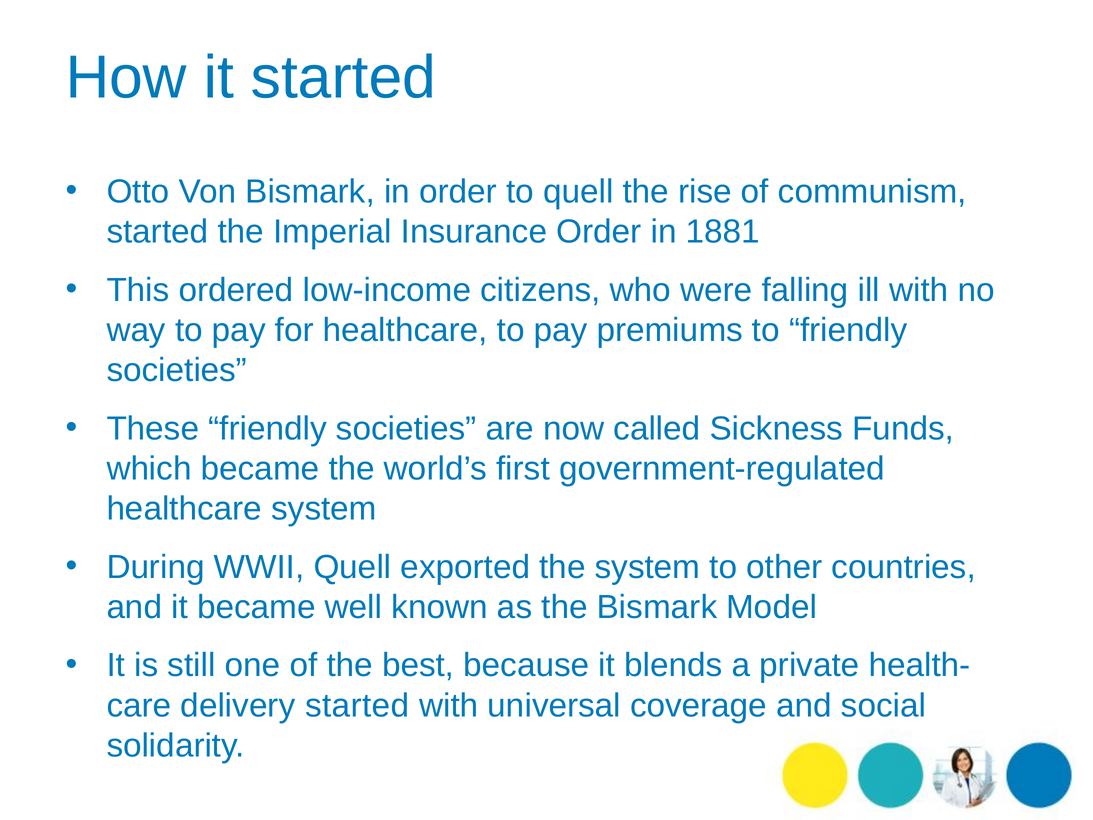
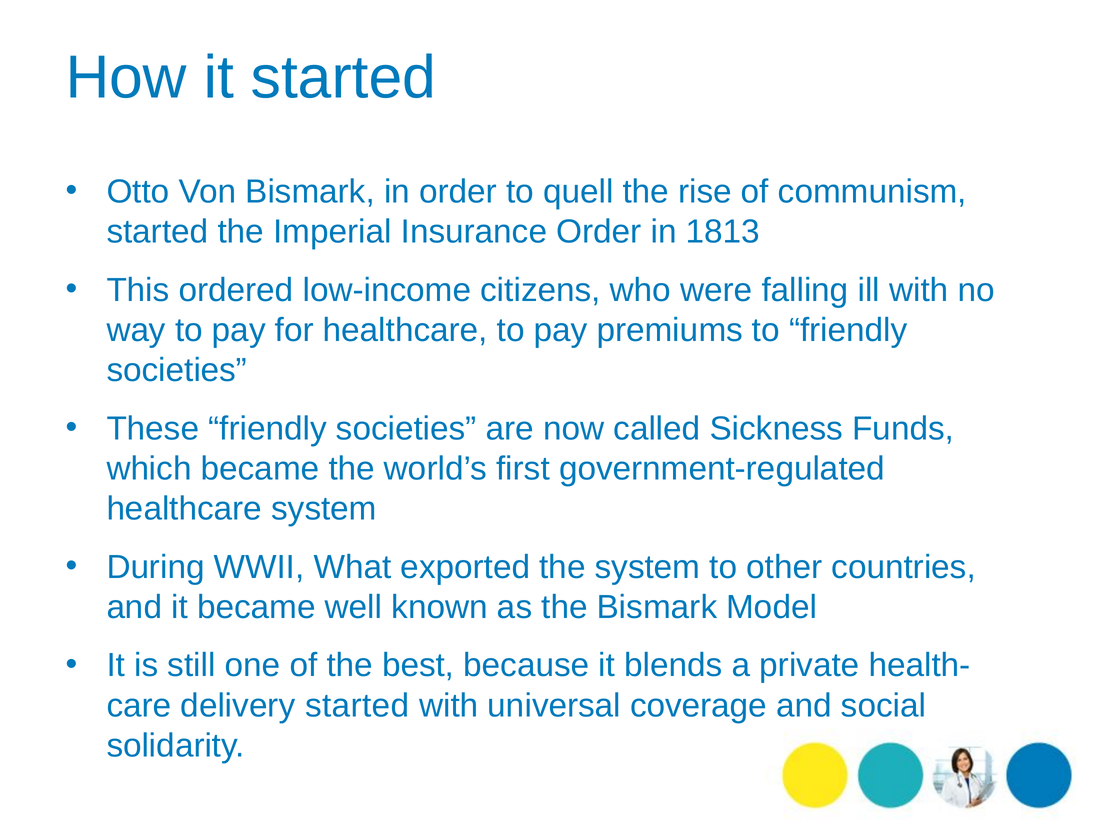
1881: 1881 -> 1813
WWII Quell: Quell -> What
